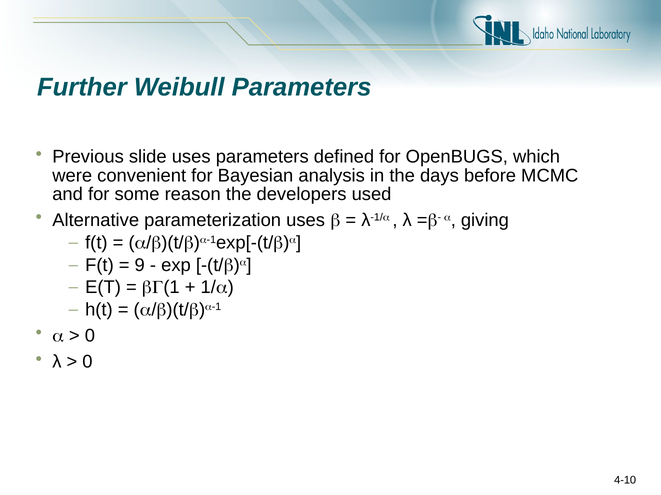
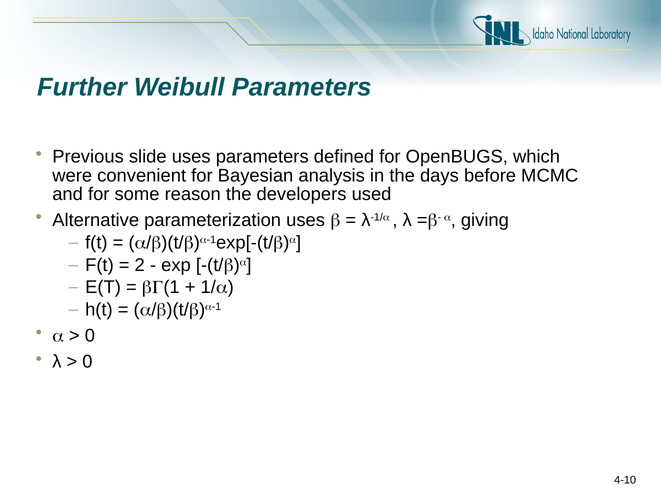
9: 9 -> 2
